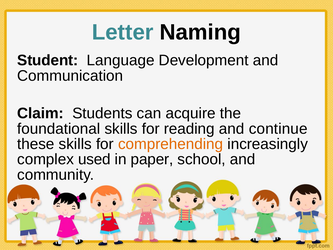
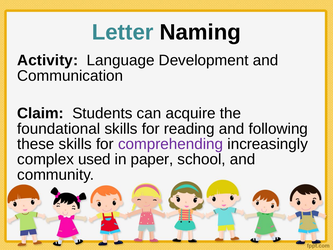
Student: Student -> Activity
continue: continue -> following
comprehending colour: orange -> purple
